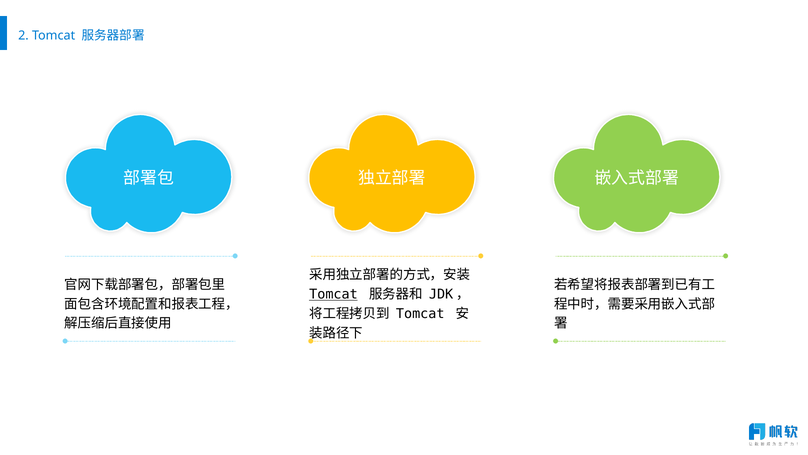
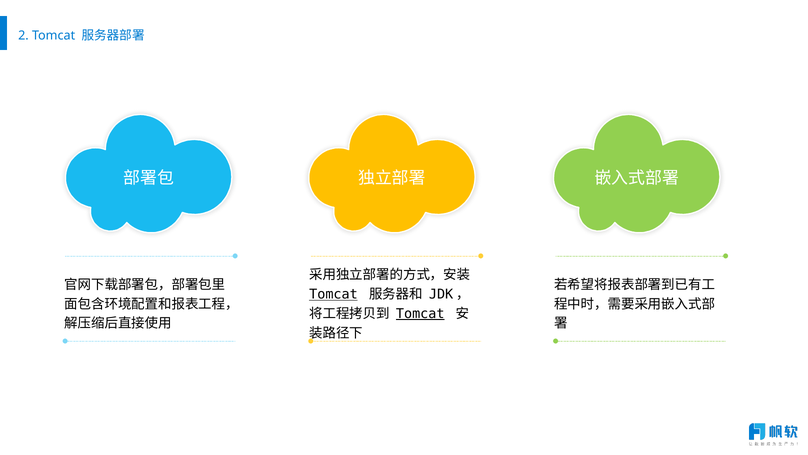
Tomcat at (420, 313) underline: none -> present
